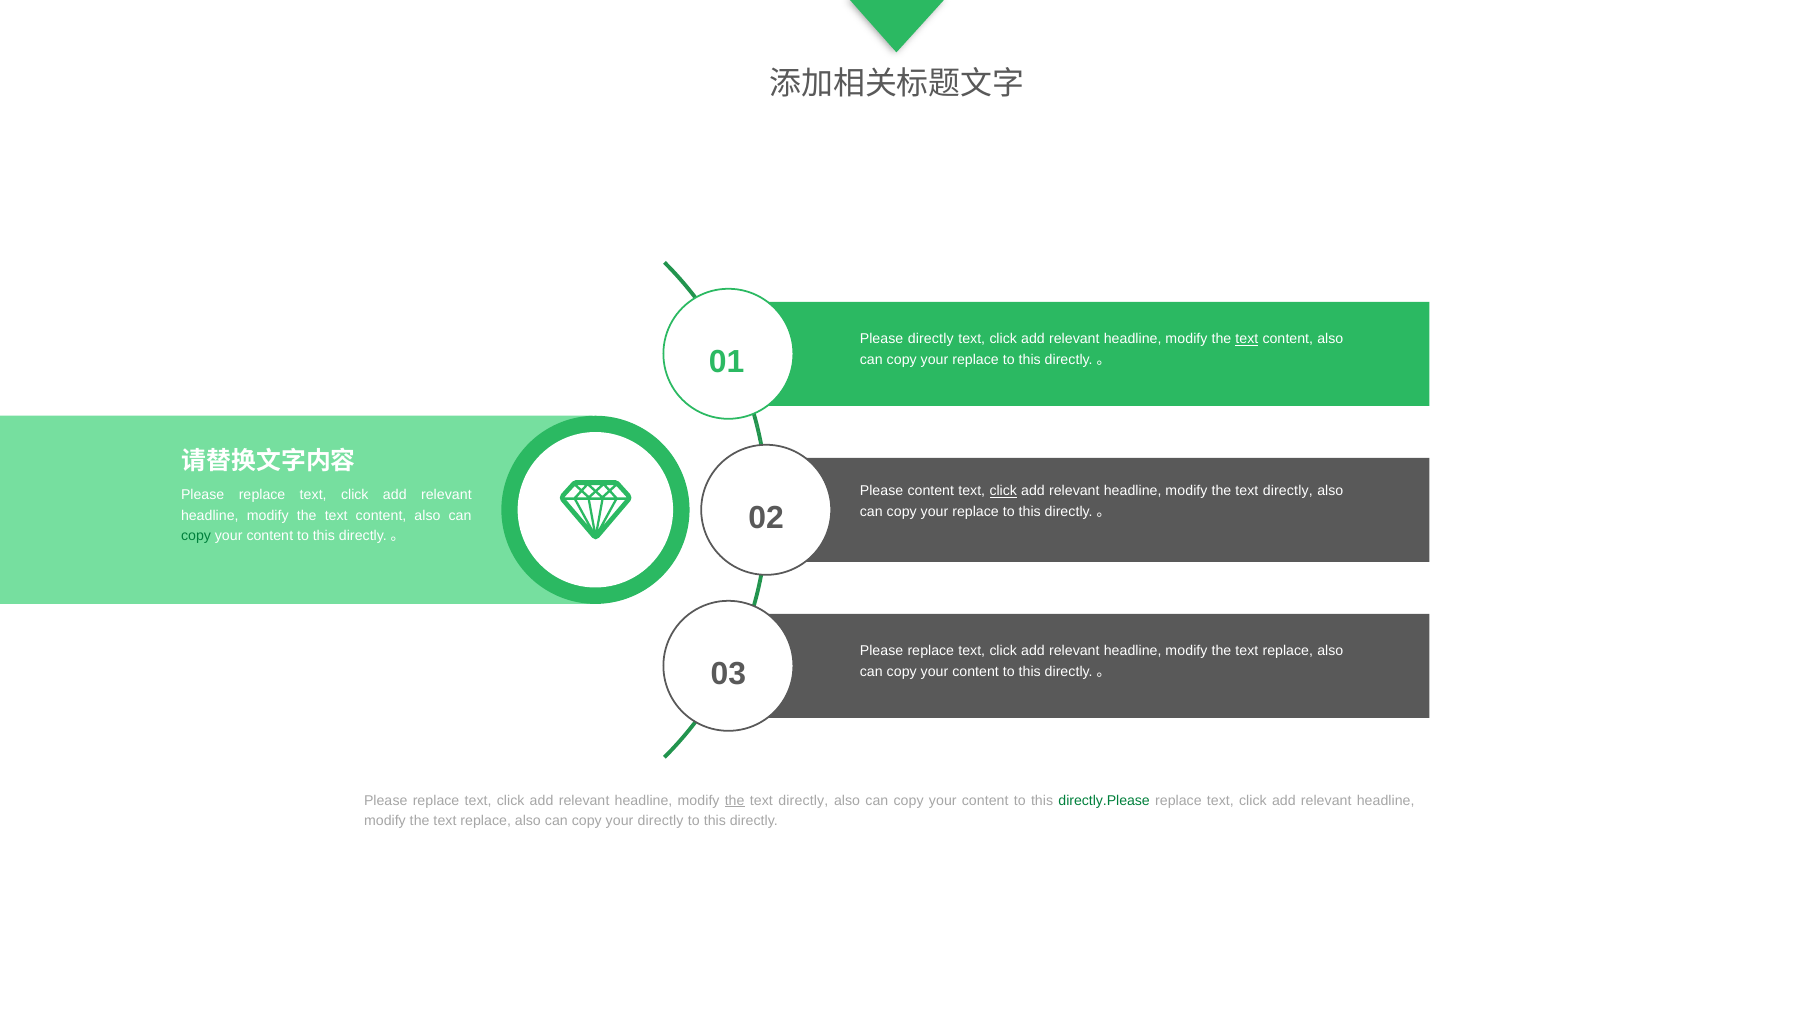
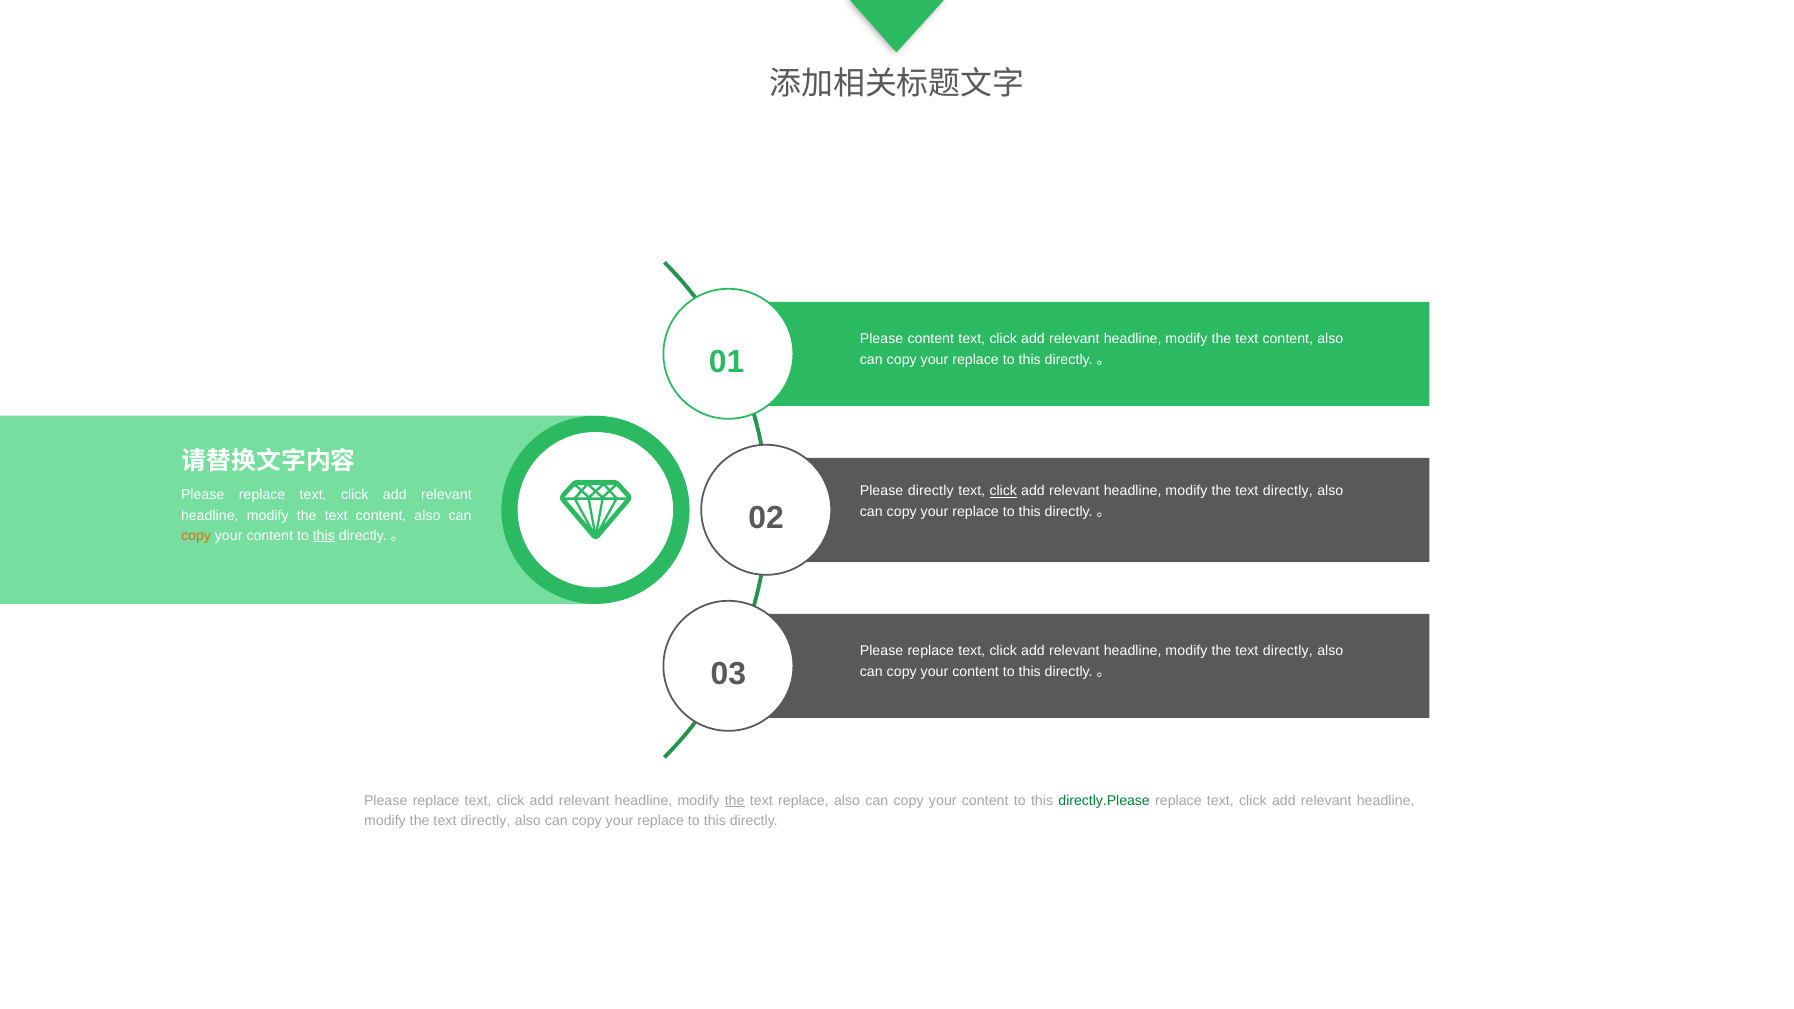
Please directly: directly -> content
text at (1247, 339) underline: present -> none
Please content: content -> directly
copy at (196, 536) colour: green -> orange
this at (324, 536) underline: none -> present
replace at (1288, 651): replace -> directly
directly at (803, 801): directly -> replace
replace at (486, 821): replace -> directly
directly at (661, 821): directly -> replace
